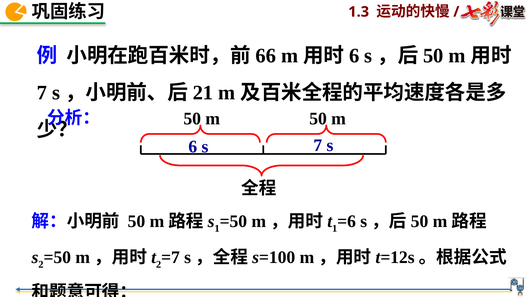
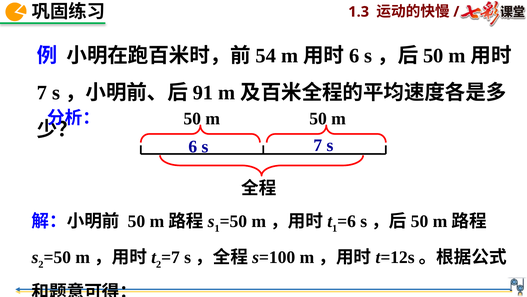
66: 66 -> 54
21: 21 -> 91
